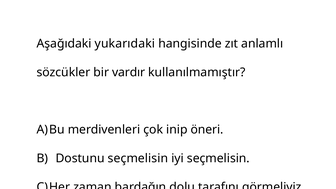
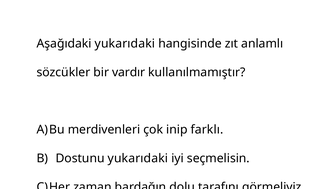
öneri: öneri -> farklı
Dostunu seçmelisin: seçmelisin -> yukarıdaki
